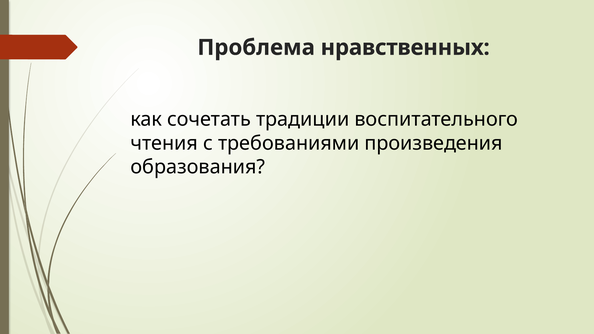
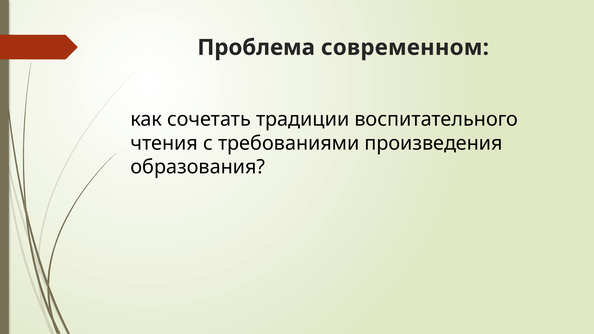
нравственных: нравственных -> современном
